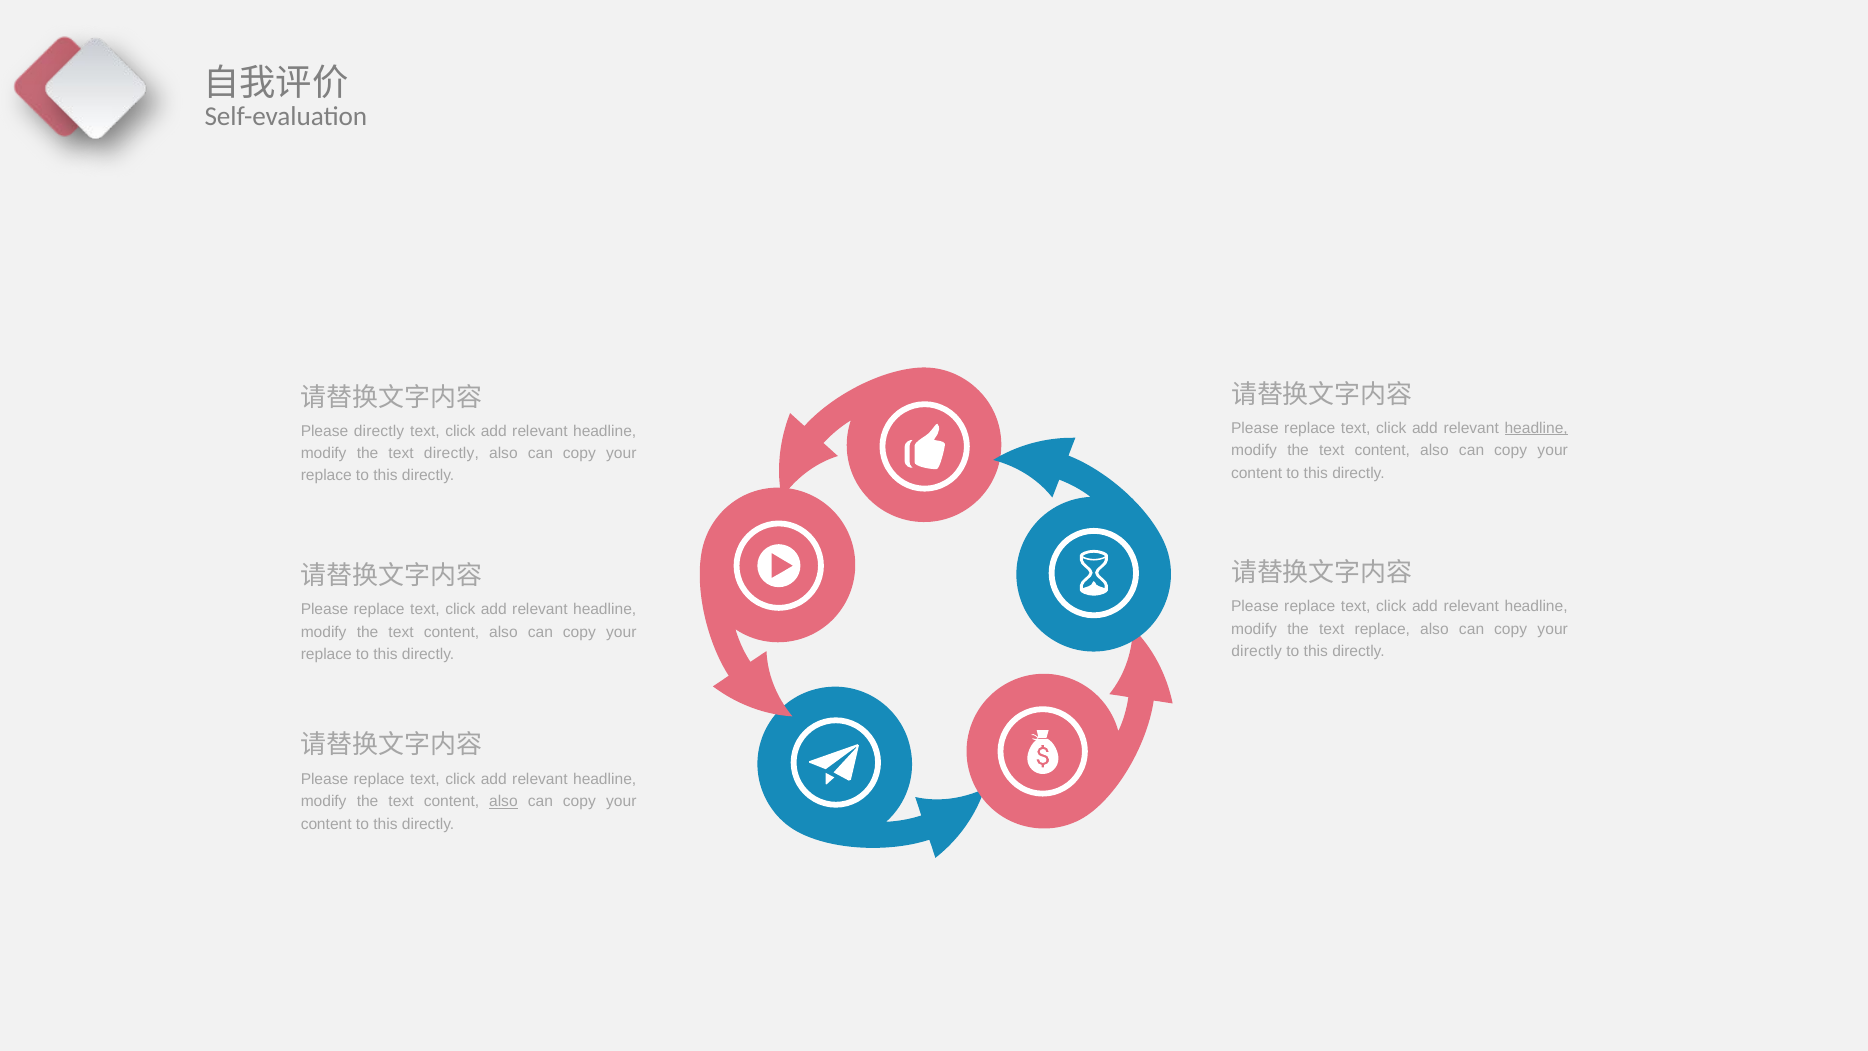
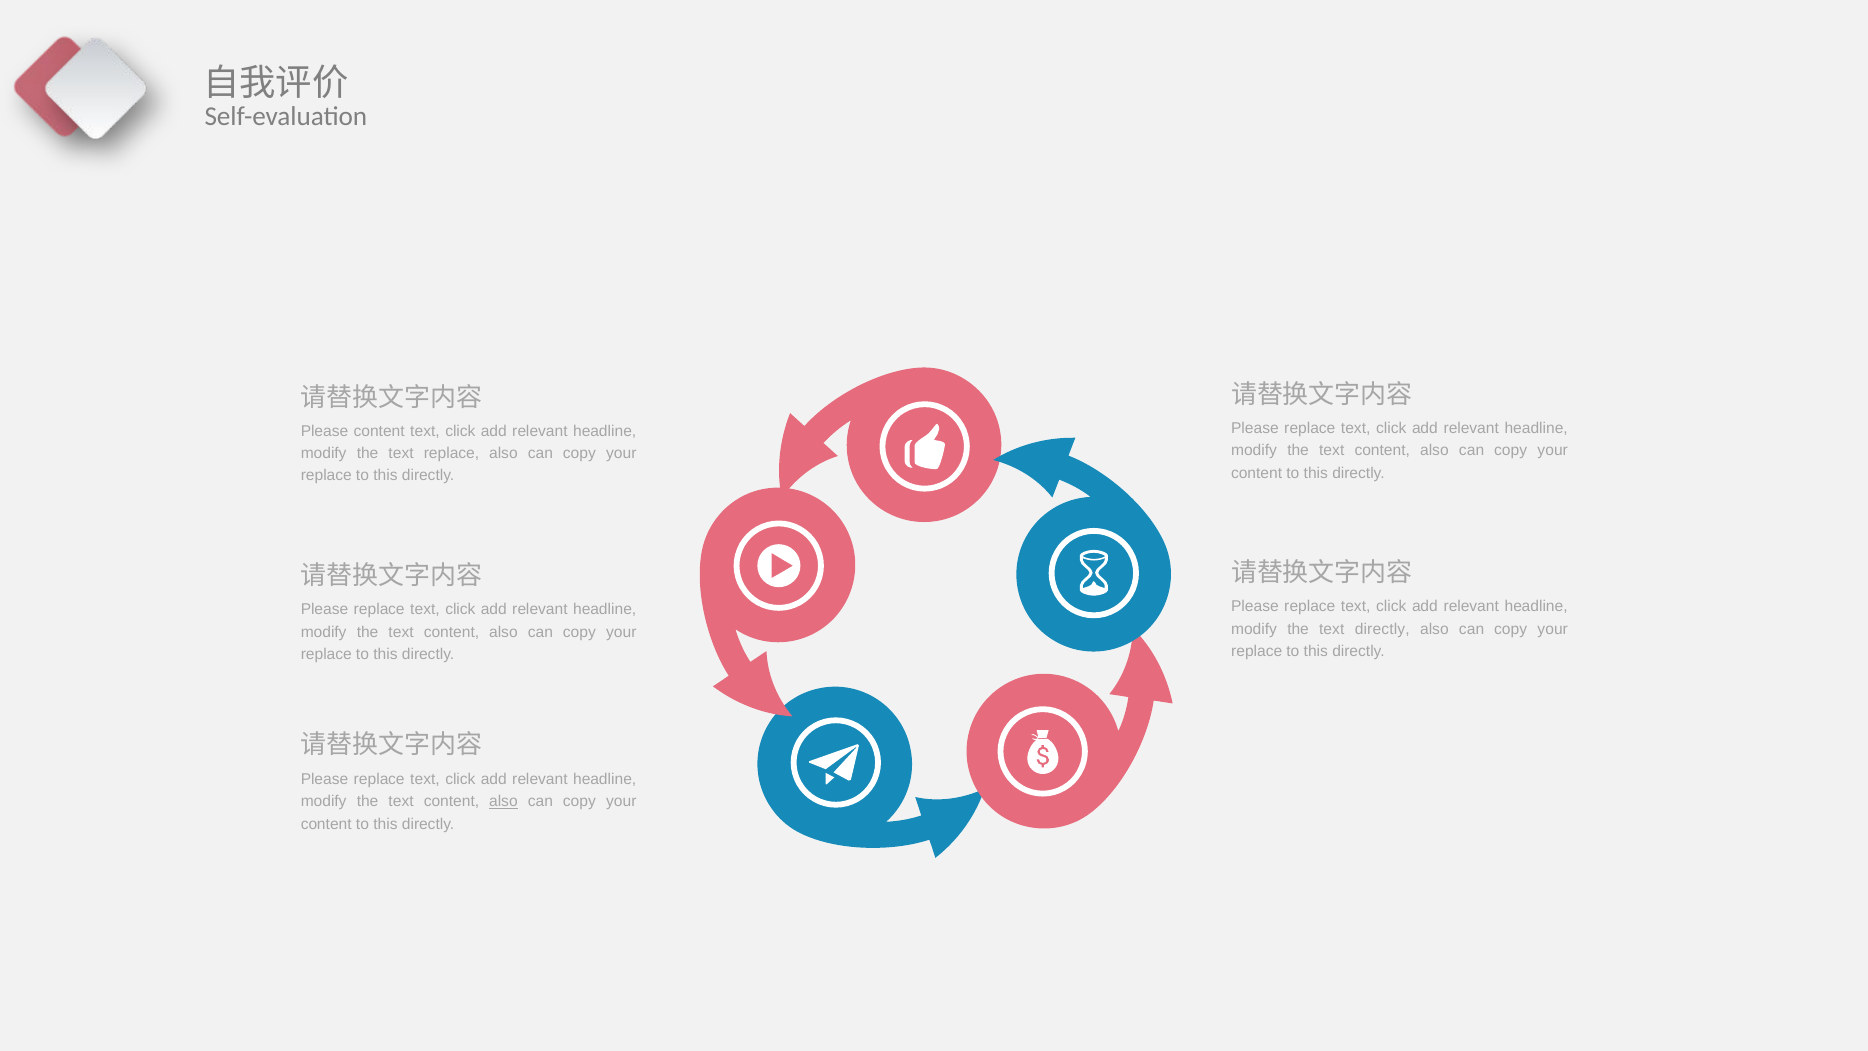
headline at (1536, 428) underline: present -> none
Please directly: directly -> content
text directly: directly -> replace
text replace: replace -> directly
directly at (1257, 651): directly -> replace
